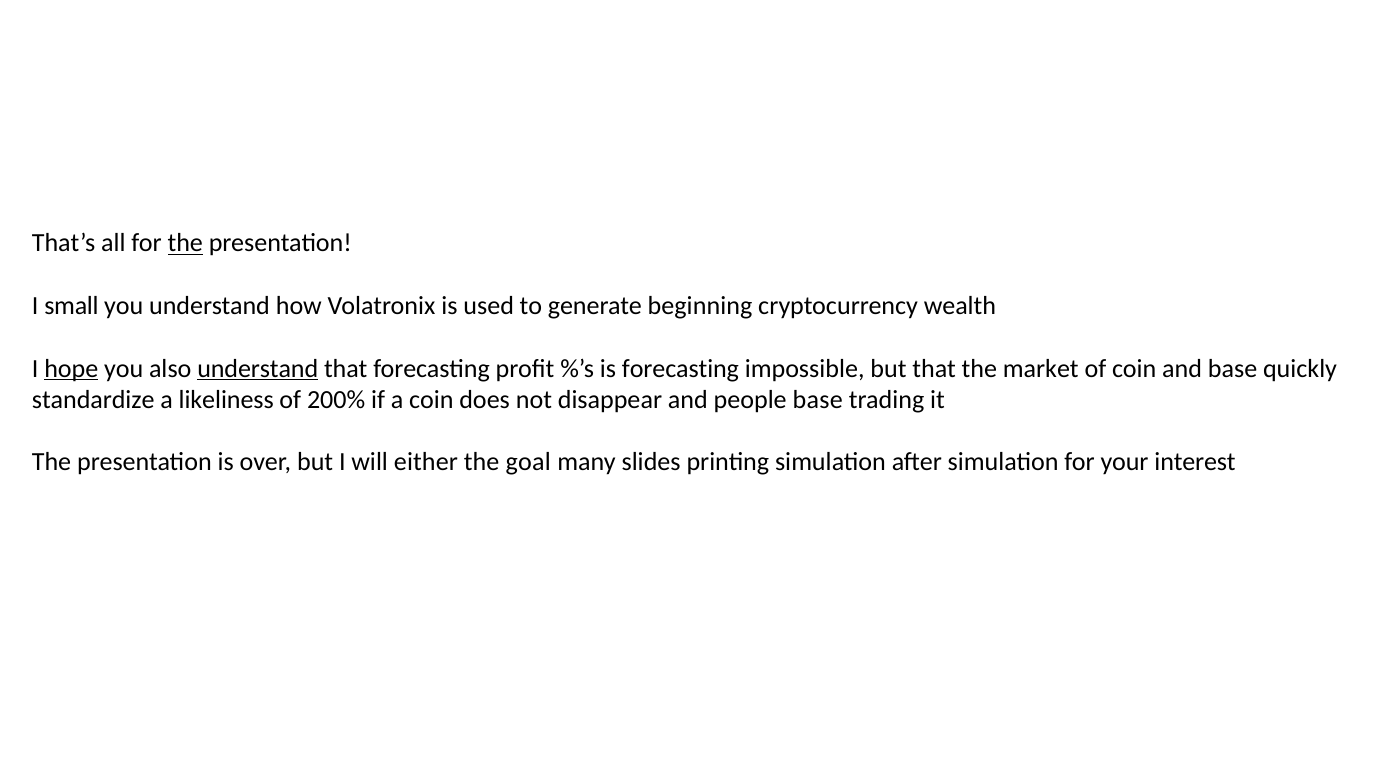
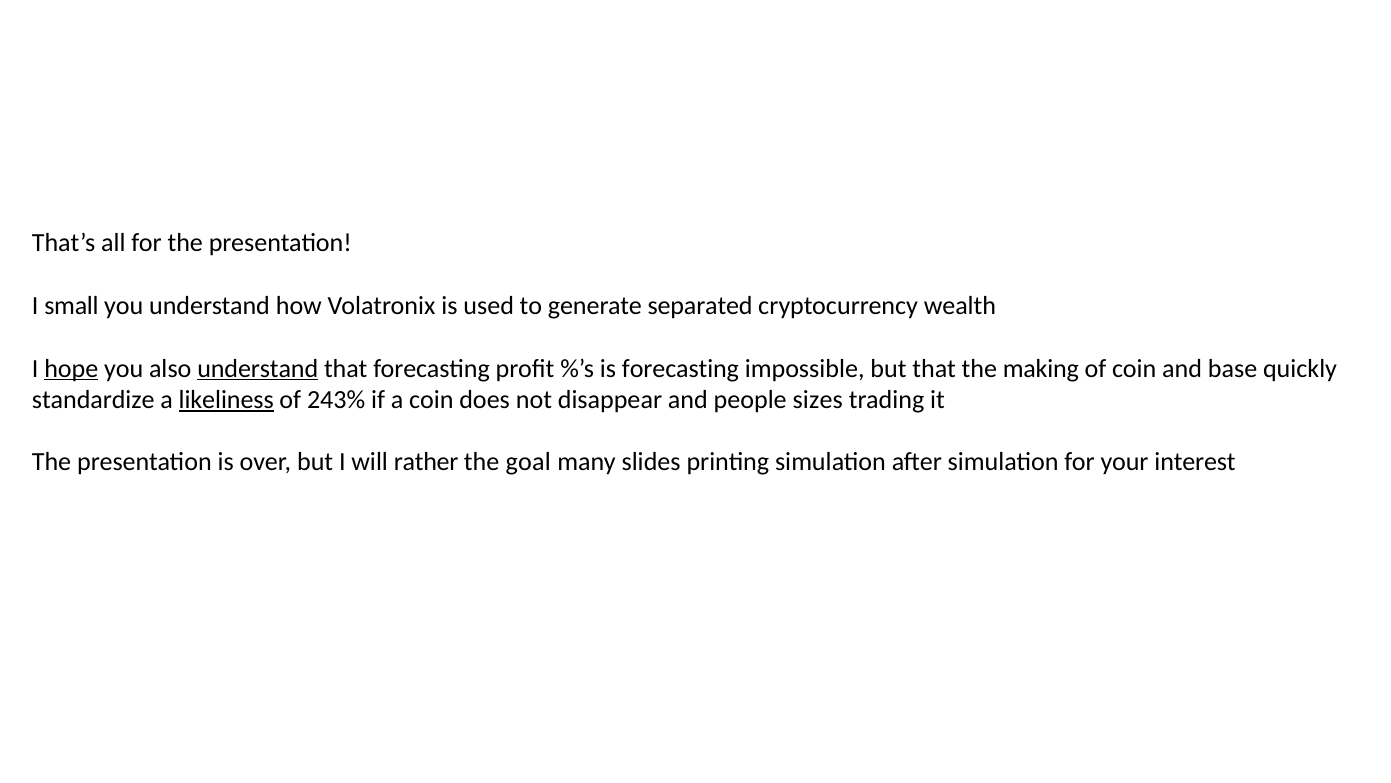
the at (185, 243) underline: present -> none
beginning: beginning -> separated
market: market -> making
likeliness underline: none -> present
200%: 200% -> 243%
people base: base -> sizes
either: either -> rather
